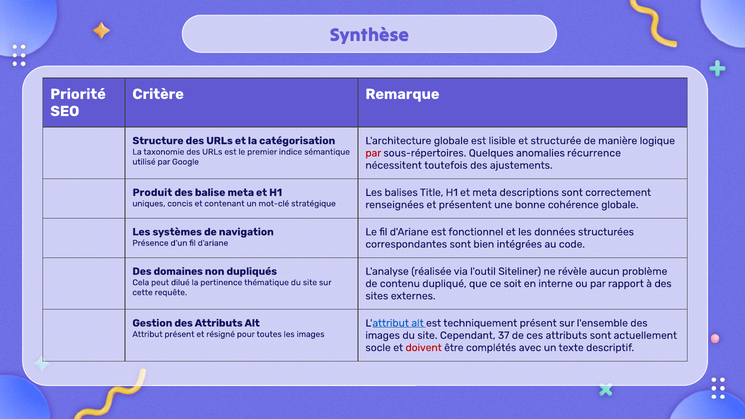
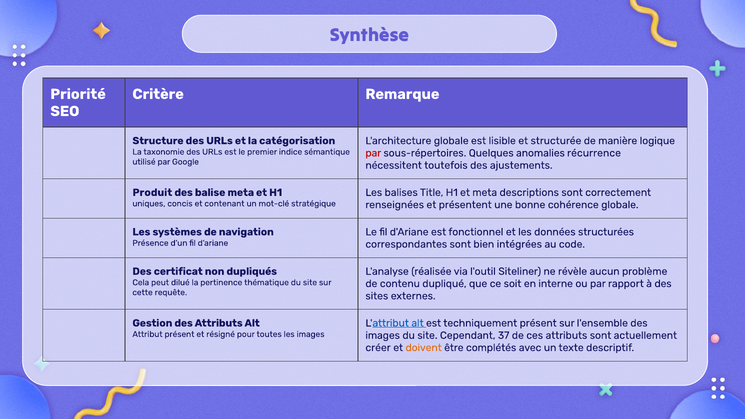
domaines: domaines -> certificat
socle: socle -> créer
doivent colour: red -> orange
